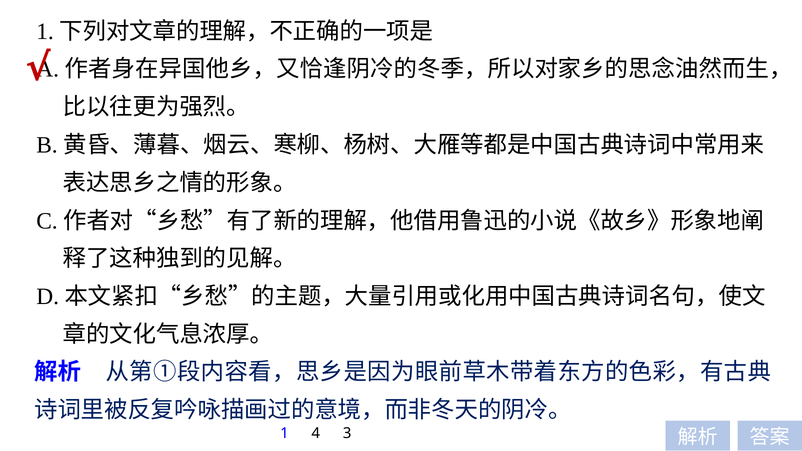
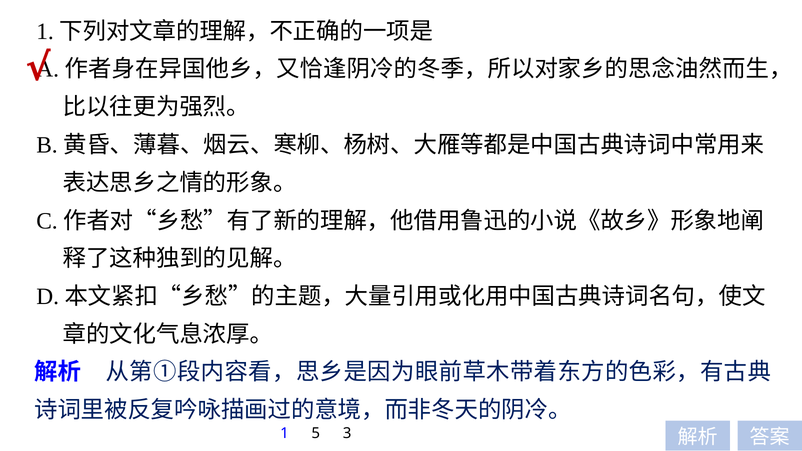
4: 4 -> 5
